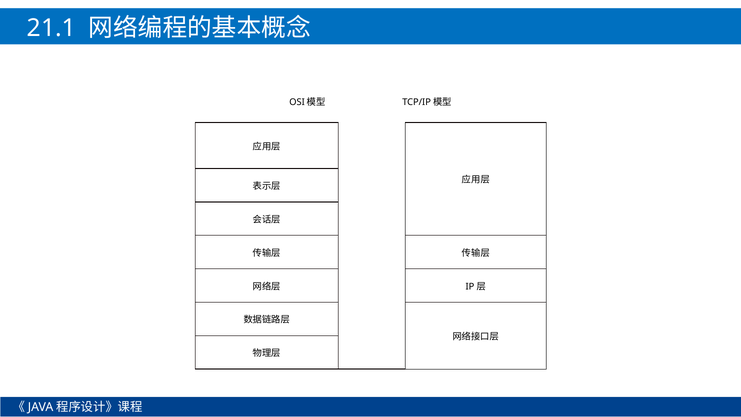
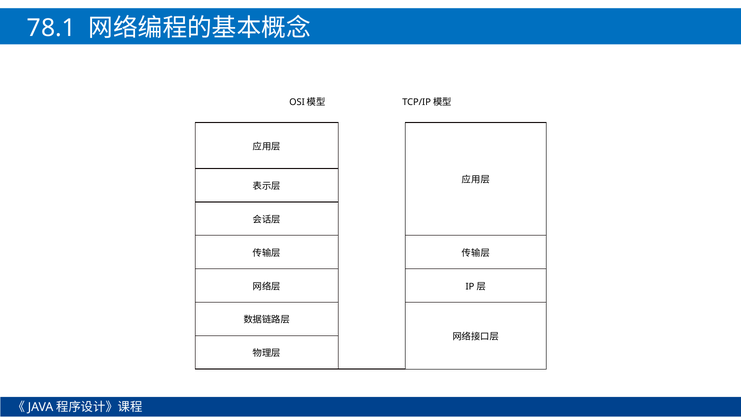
21.1: 21.1 -> 78.1
